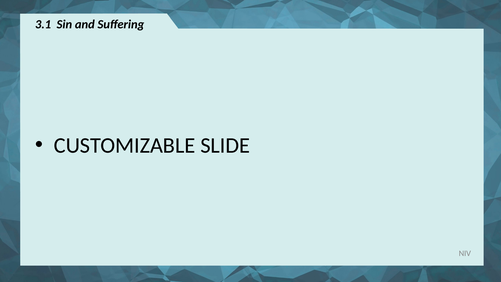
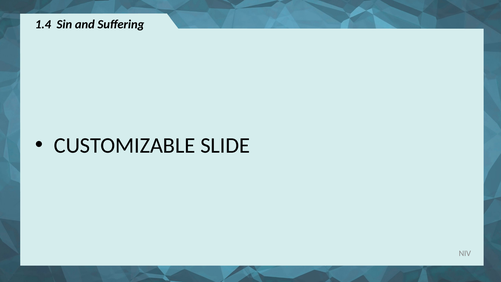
3.1: 3.1 -> 1.4
